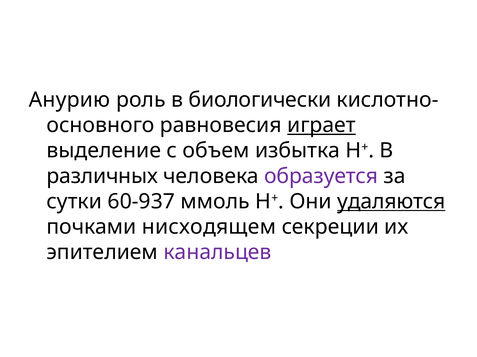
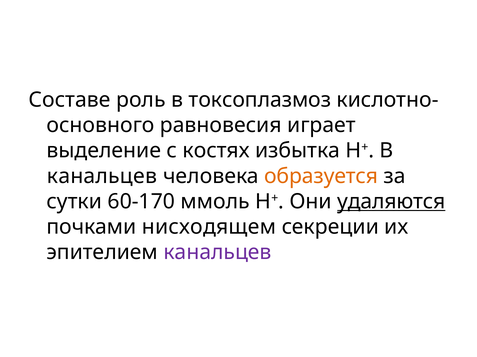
Анурию: Анурию -> Составе
биологически: биологически -> токсоплазмоз
играет underline: present -> none
объем: объем -> костях
различных at (102, 176): различных -> канальцев
образуется colour: purple -> orange
60-937: 60-937 -> 60-170
